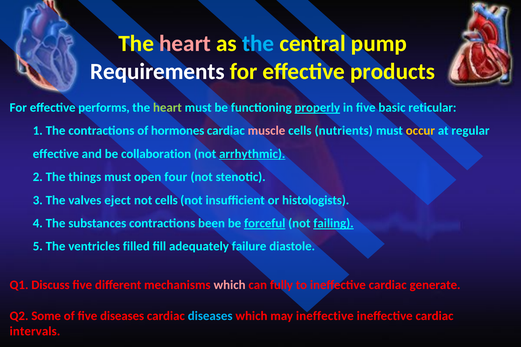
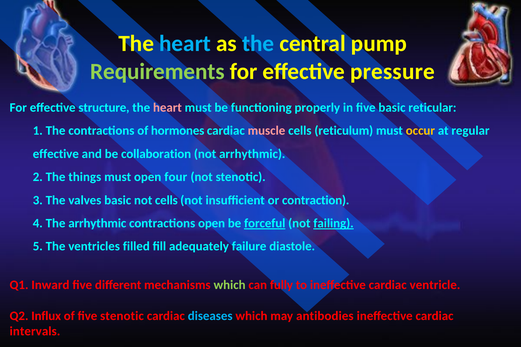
heart at (185, 44) colour: pink -> light blue
Requirements colour: white -> light green
products: products -> pressure
performs: performs -> structure
heart at (167, 108) colour: light green -> pink
properly underline: present -> none
nutrients: nutrients -> reticulum
arrhythmic at (252, 154) underline: present -> none
valves eject: eject -> basic
histologists: histologists -> contraction
The substances: substances -> arrhythmic
contractions been: been -> open
Discuss: Discuss -> Inward
which at (230, 285) colour: pink -> light green
generate: generate -> ventricle
Some: Some -> Influx
five diseases: diseases -> stenotic
may ineffective: ineffective -> antibodies
